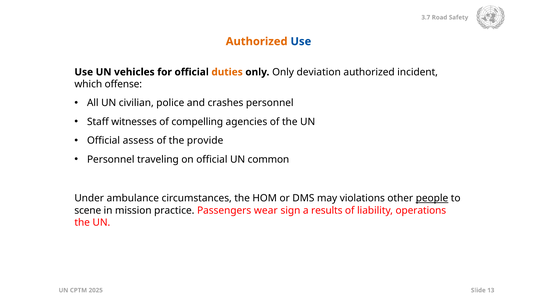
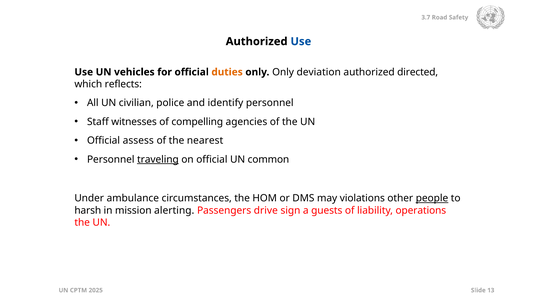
Authorized at (257, 41) colour: orange -> black
incident: incident -> directed
offense: offense -> reflects
crashes: crashes -> identify
provide: provide -> nearest
traveling underline: none -> present
scene: scene -> harsh
practice: practice -> alerting
wear: wear -> drive
results: results -> guests
